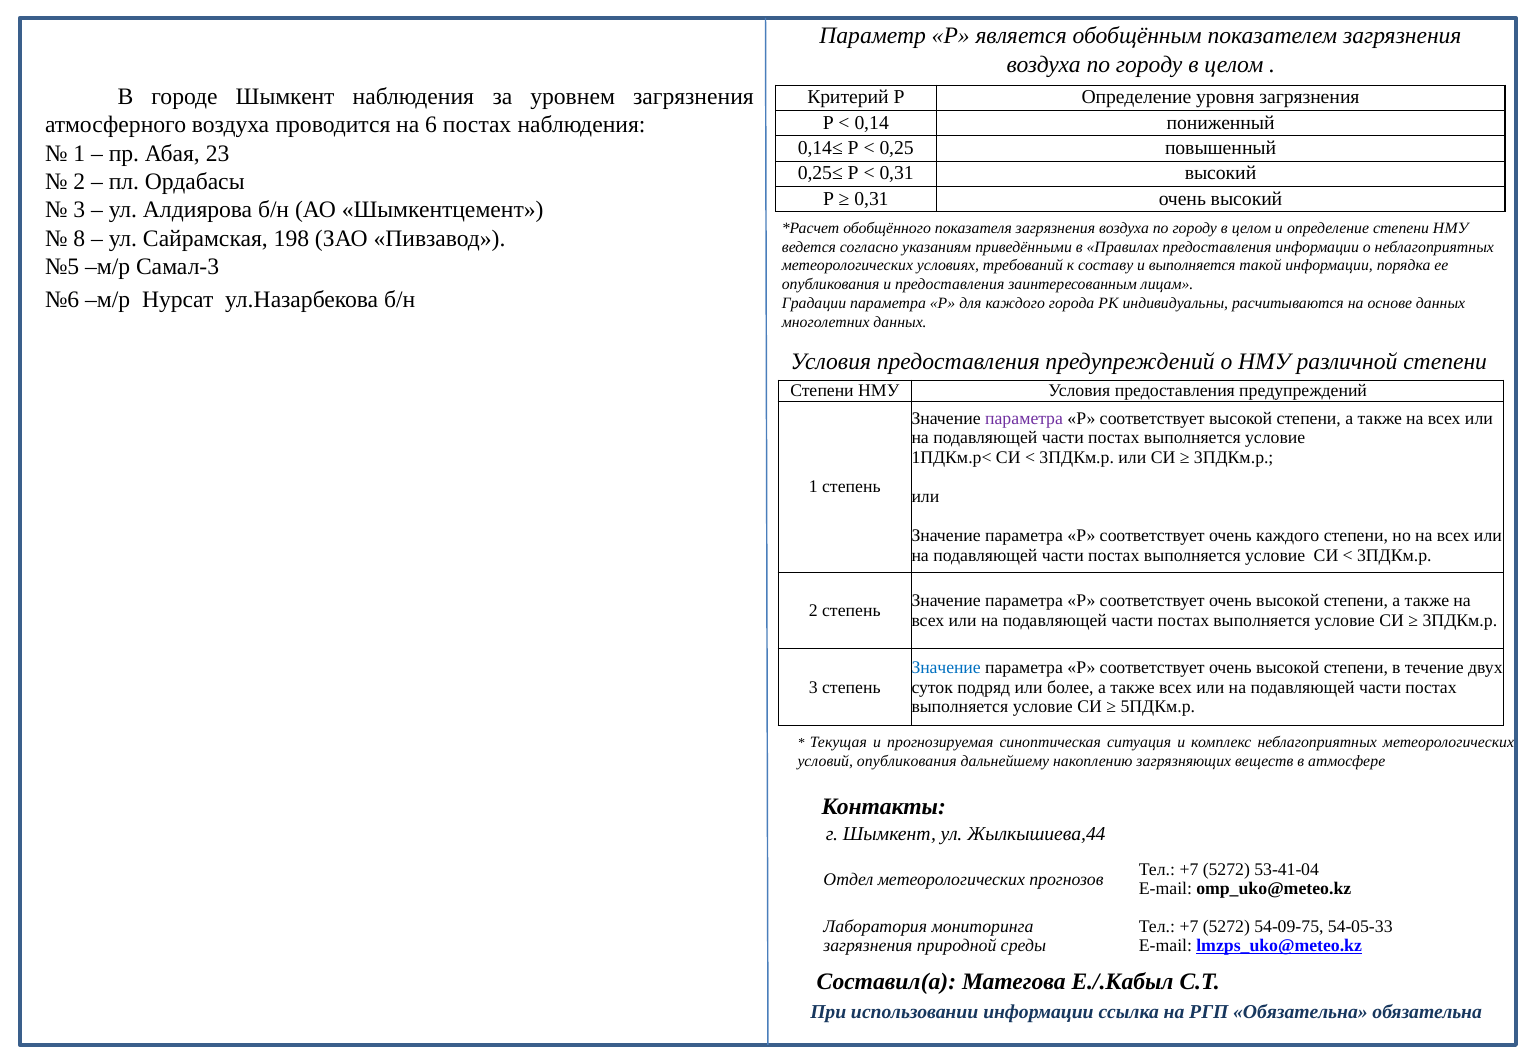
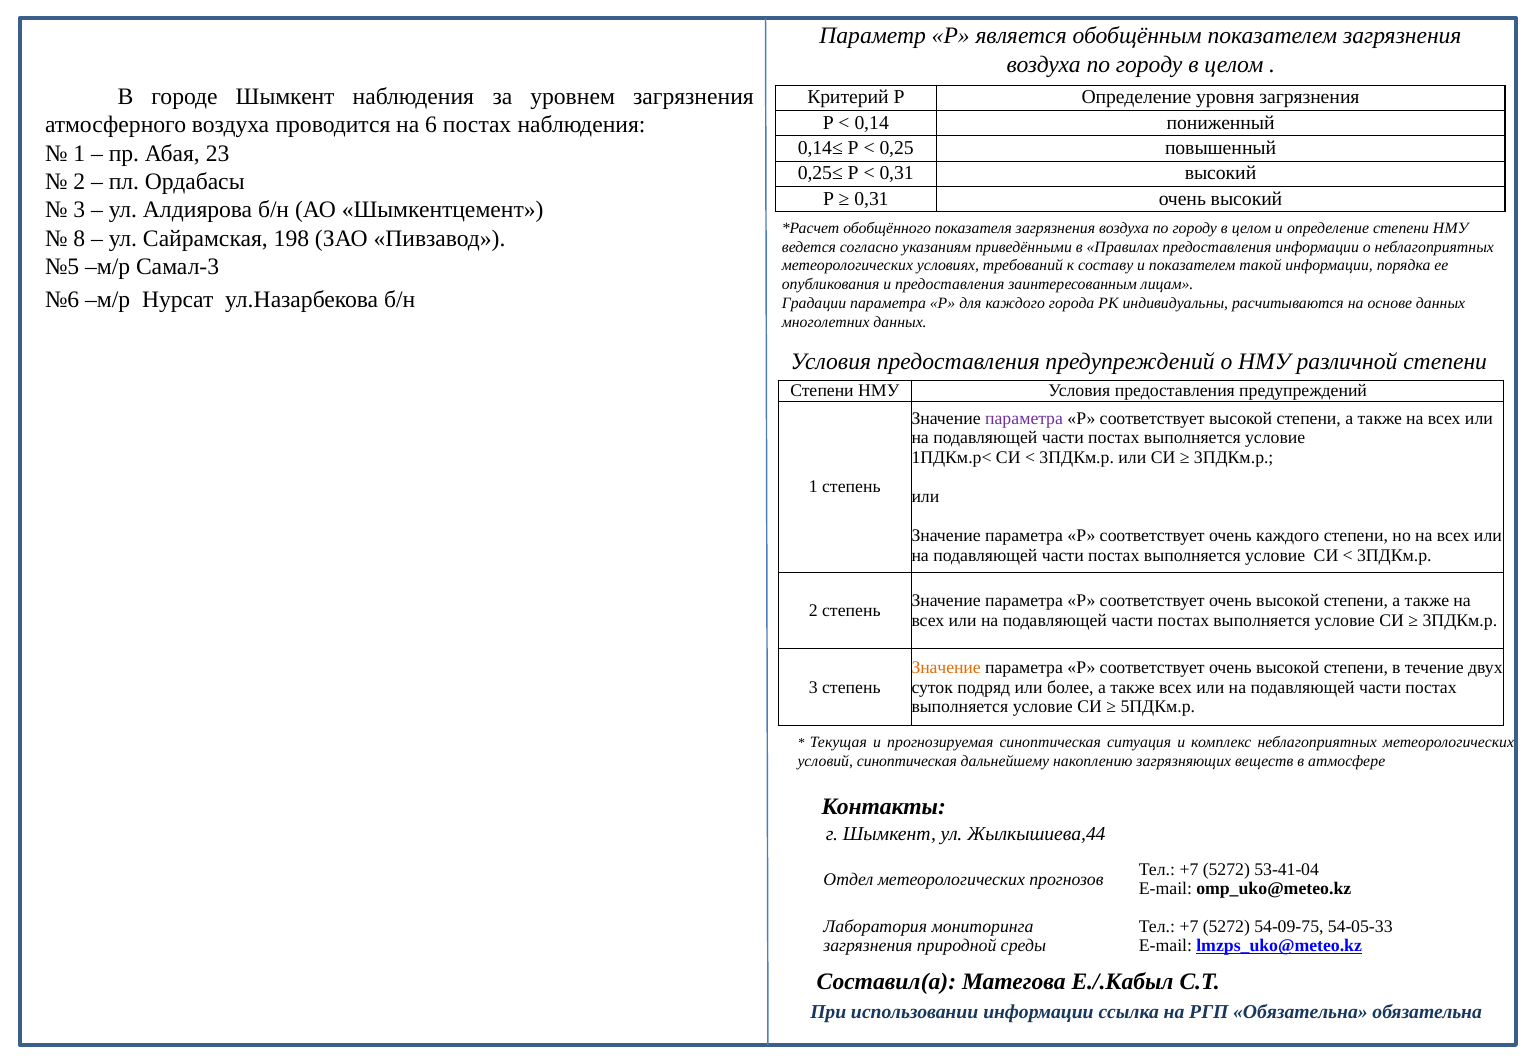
и выполняется: выполняется -> показателем
Значение at (946, 668) colour: blue -> orange
условий опубликования: опубликования -> синоптическая
